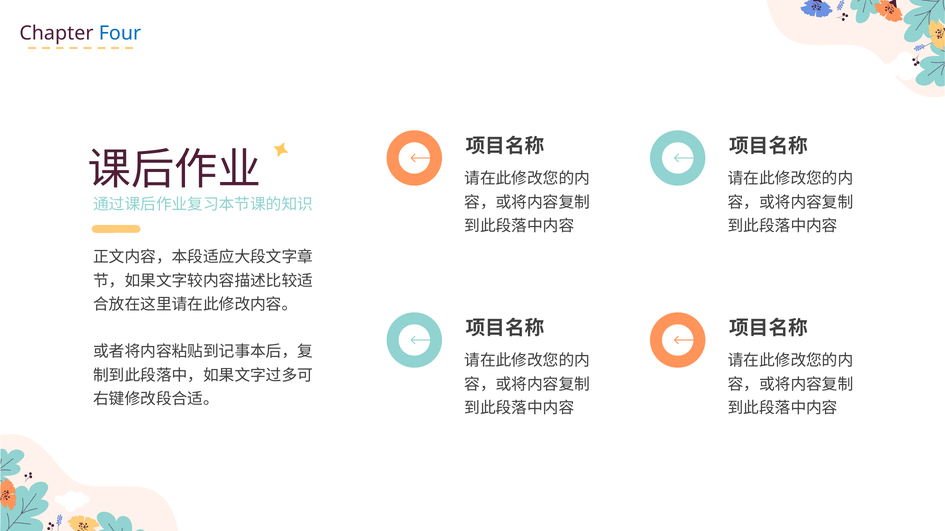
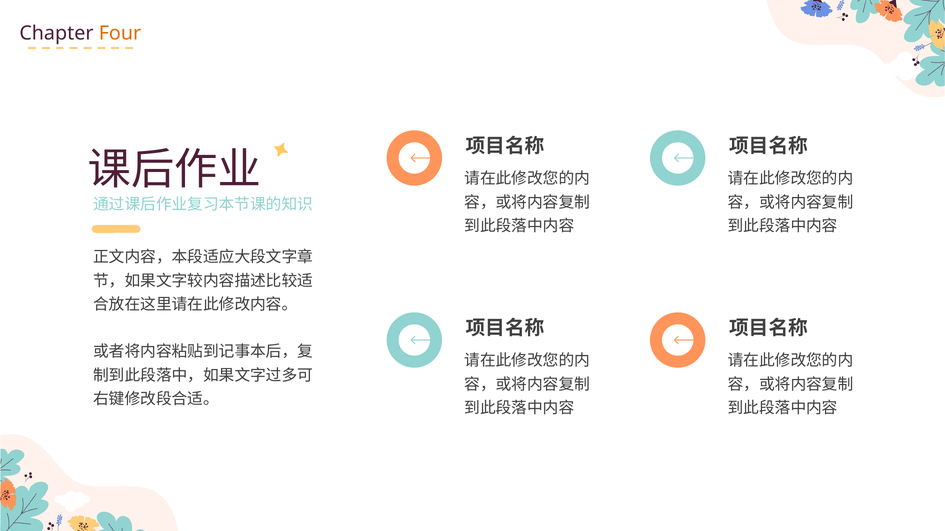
Four colour: blue -> orange
